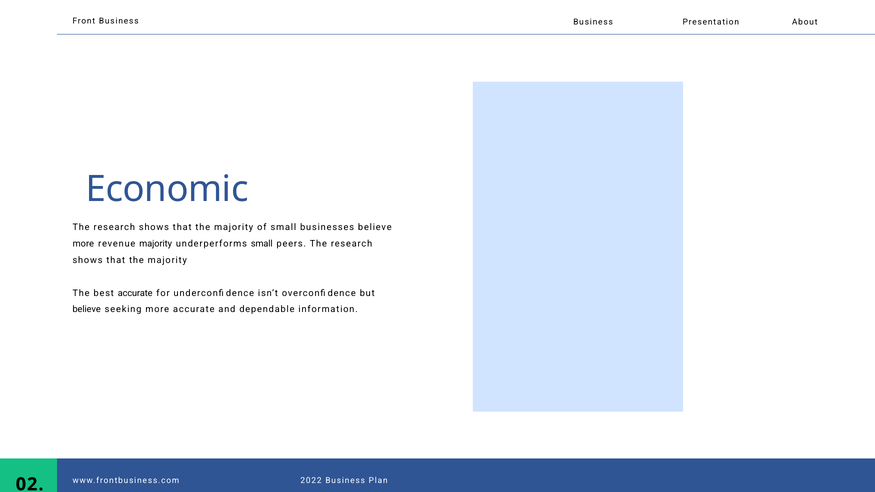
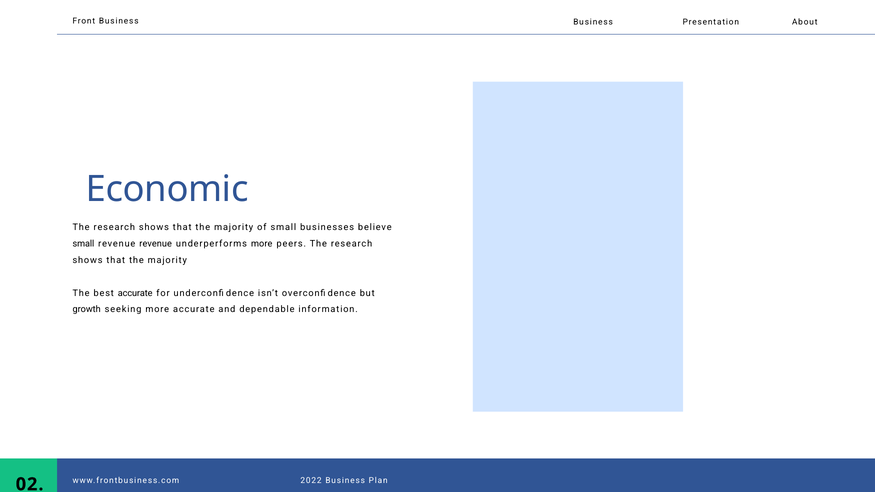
more at (83, 244): more -> small
revenue majority: majority -> revenue
underperforms small: small -> more
believe at (87, 310): believe -> growth
